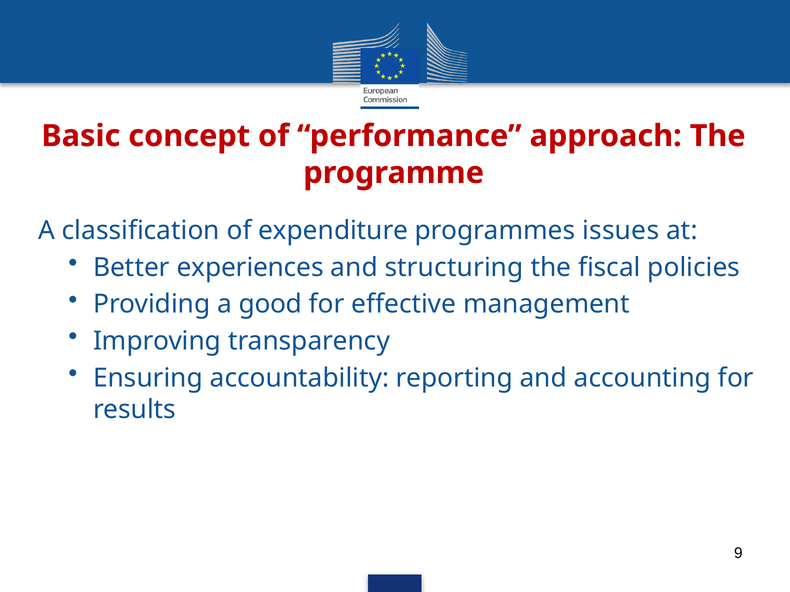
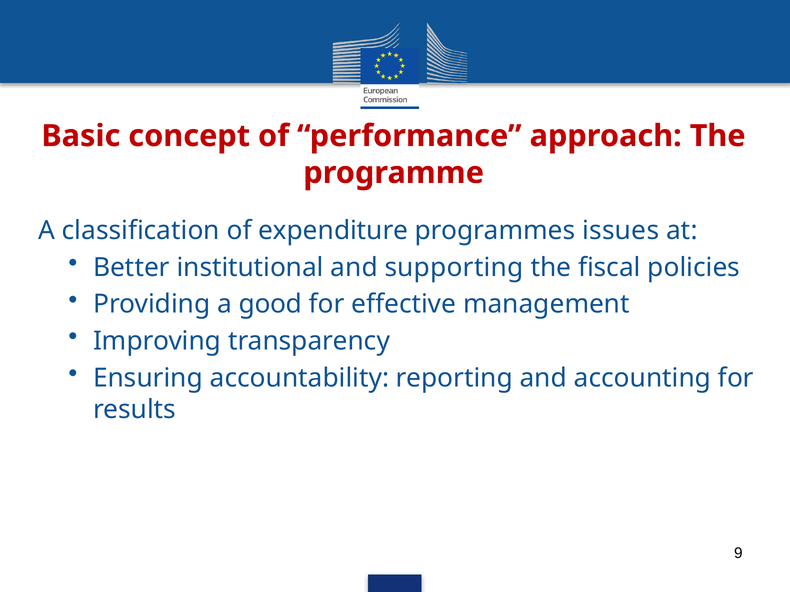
experiences: experiences -> institutional
structuring: structuring -> supporting
